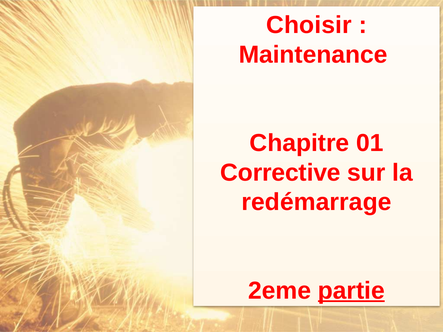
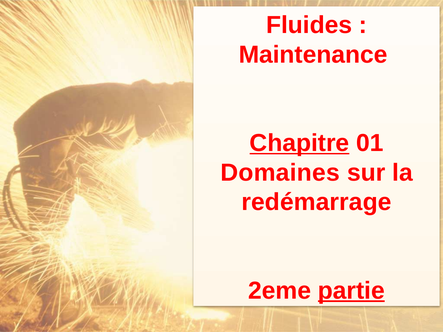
Choisir: Choisir -> Fluides
Chapitre underline: none -> present
Corrective: Corrective -> Domaines
